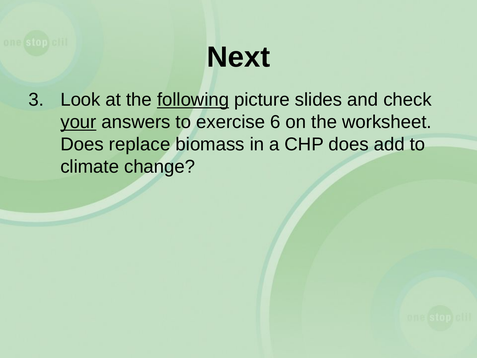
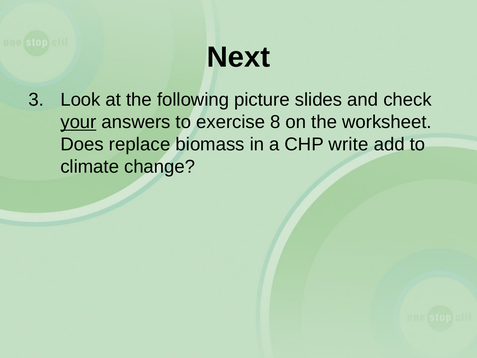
following underline: present -> none
6: 6 -> 8
CHP does: does -> write
